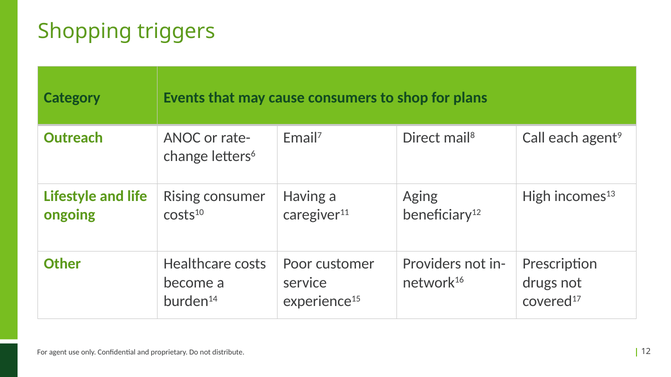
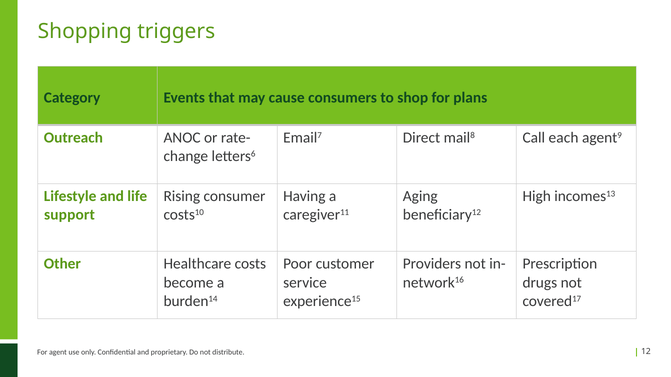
ongoing: ongoing -> support
